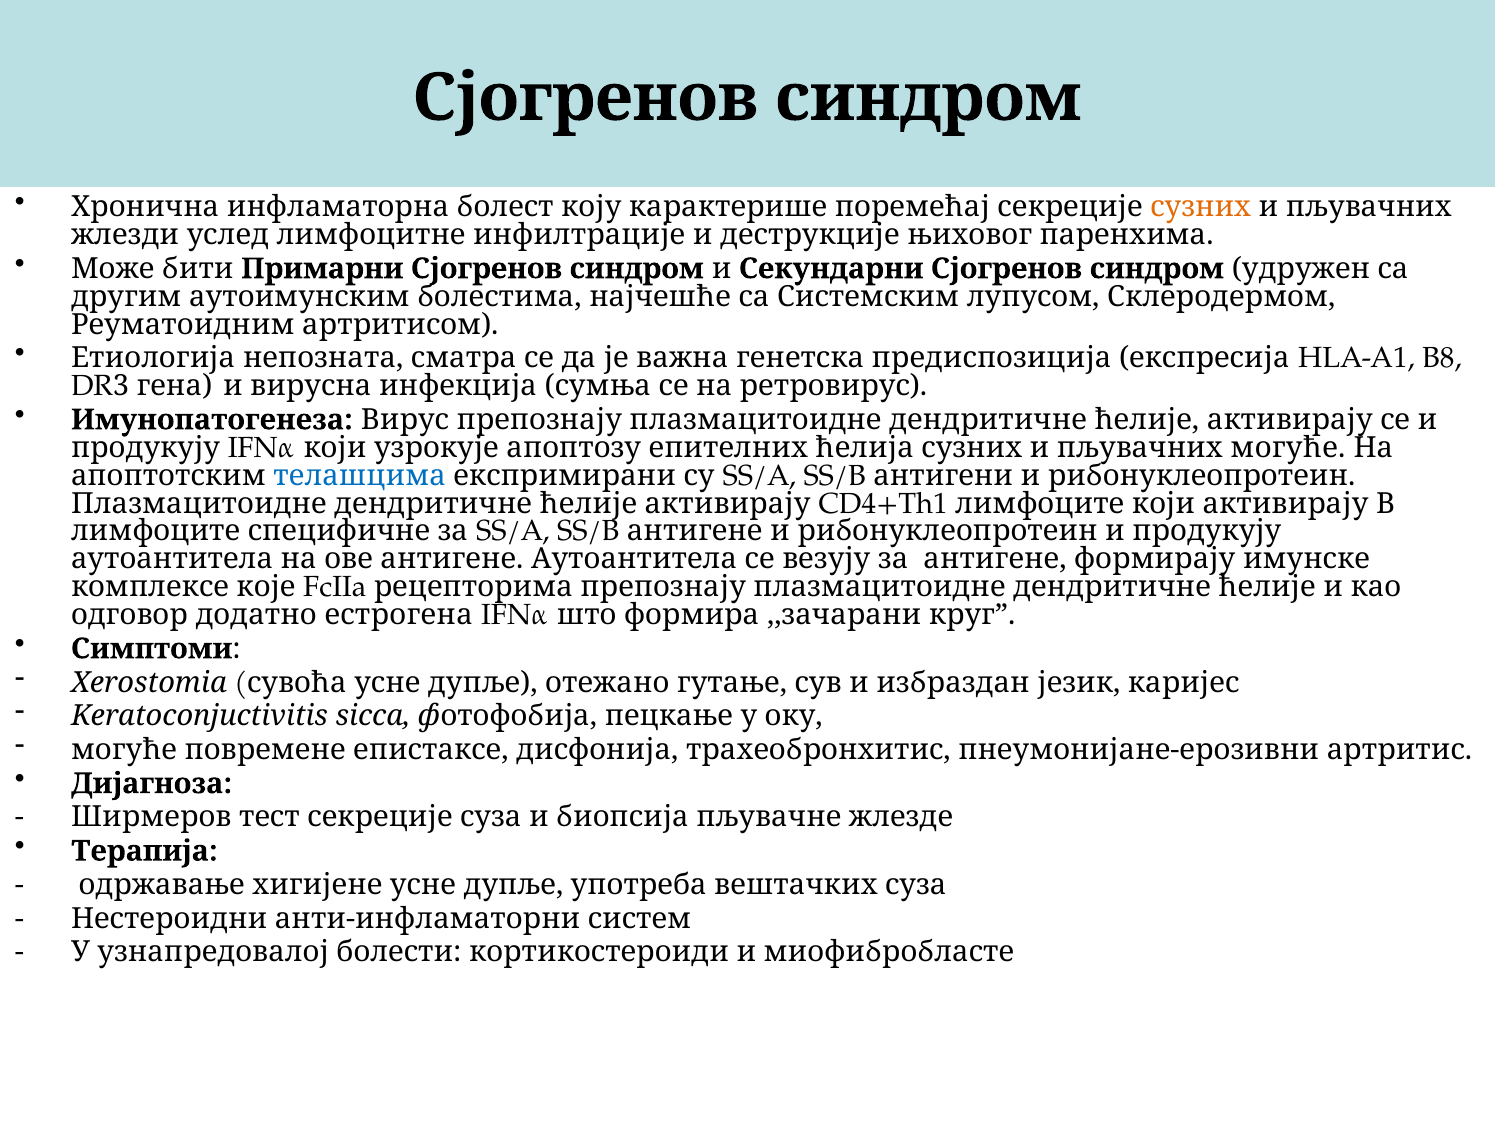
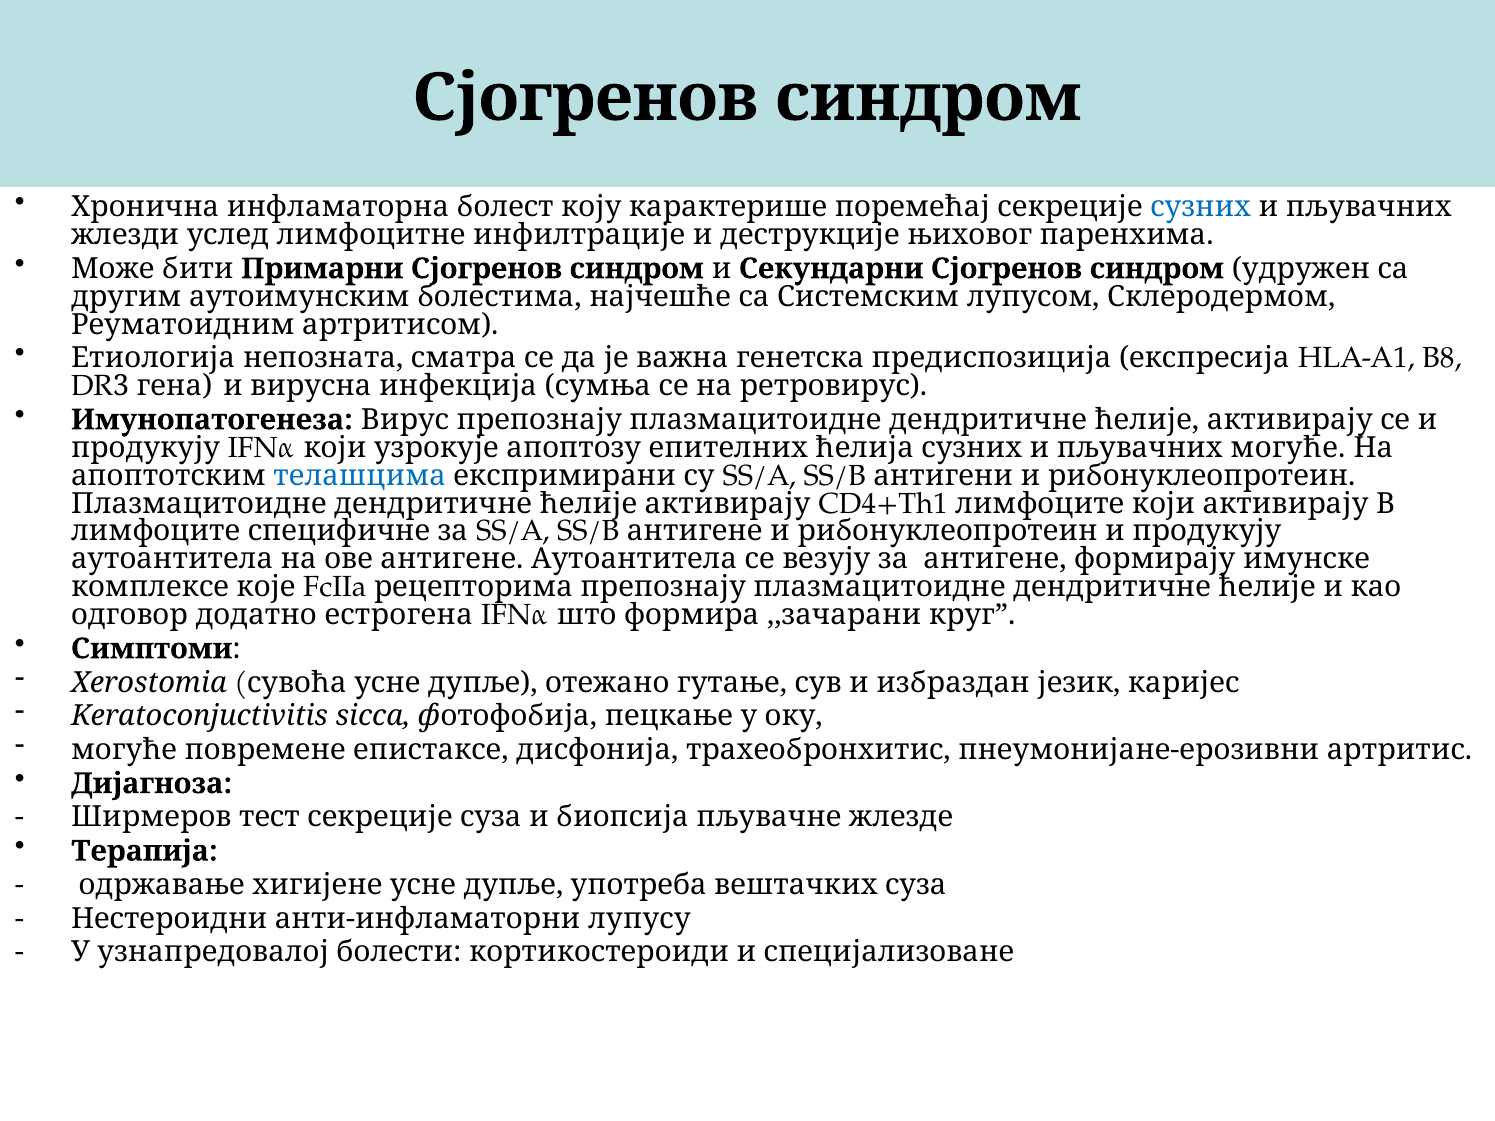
сузних at (1201, 207) colour: orange -> blue
систем: систем -> лупусу
миофибробласте: миофибробласте -> специјализоване
